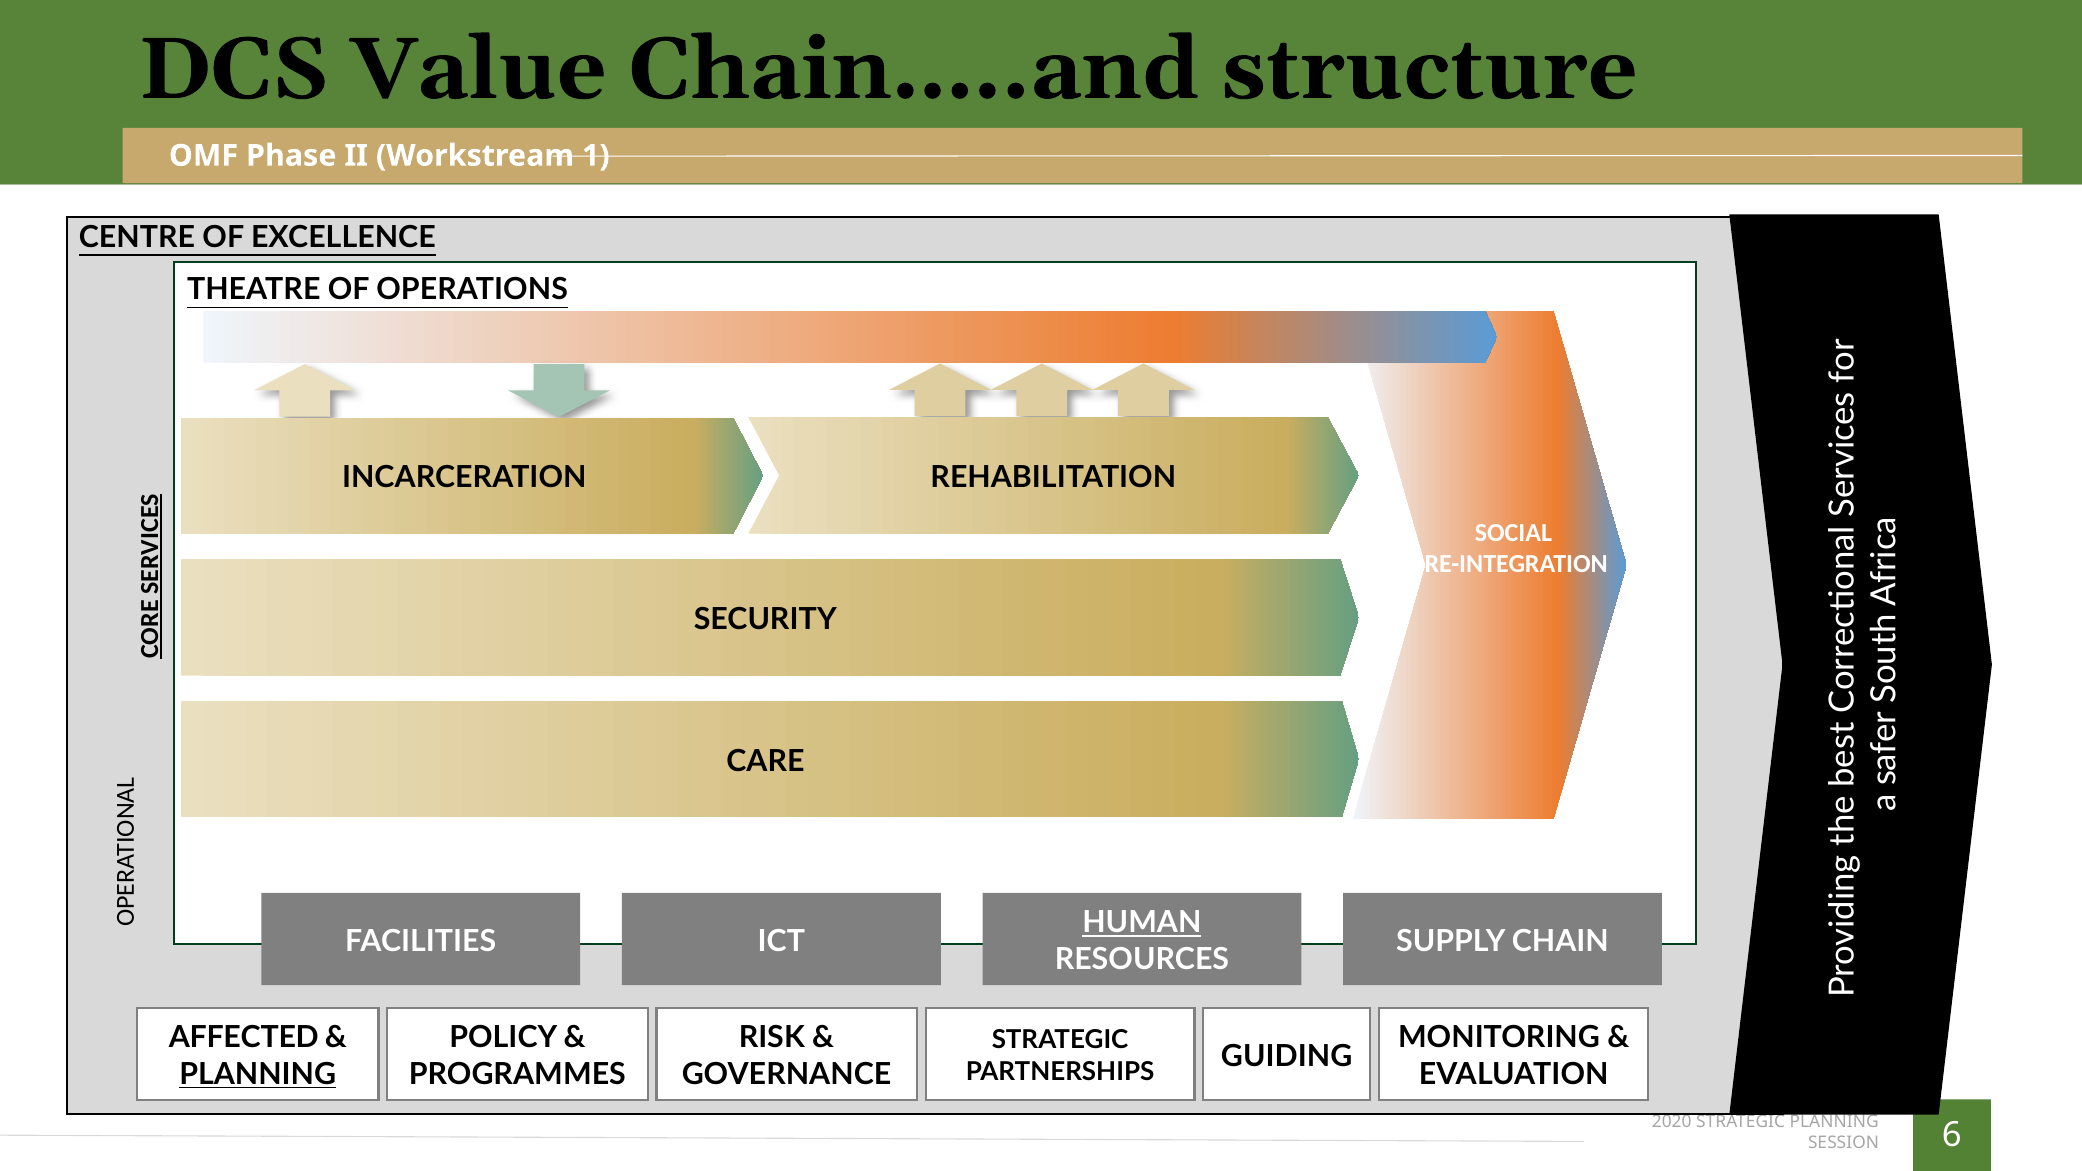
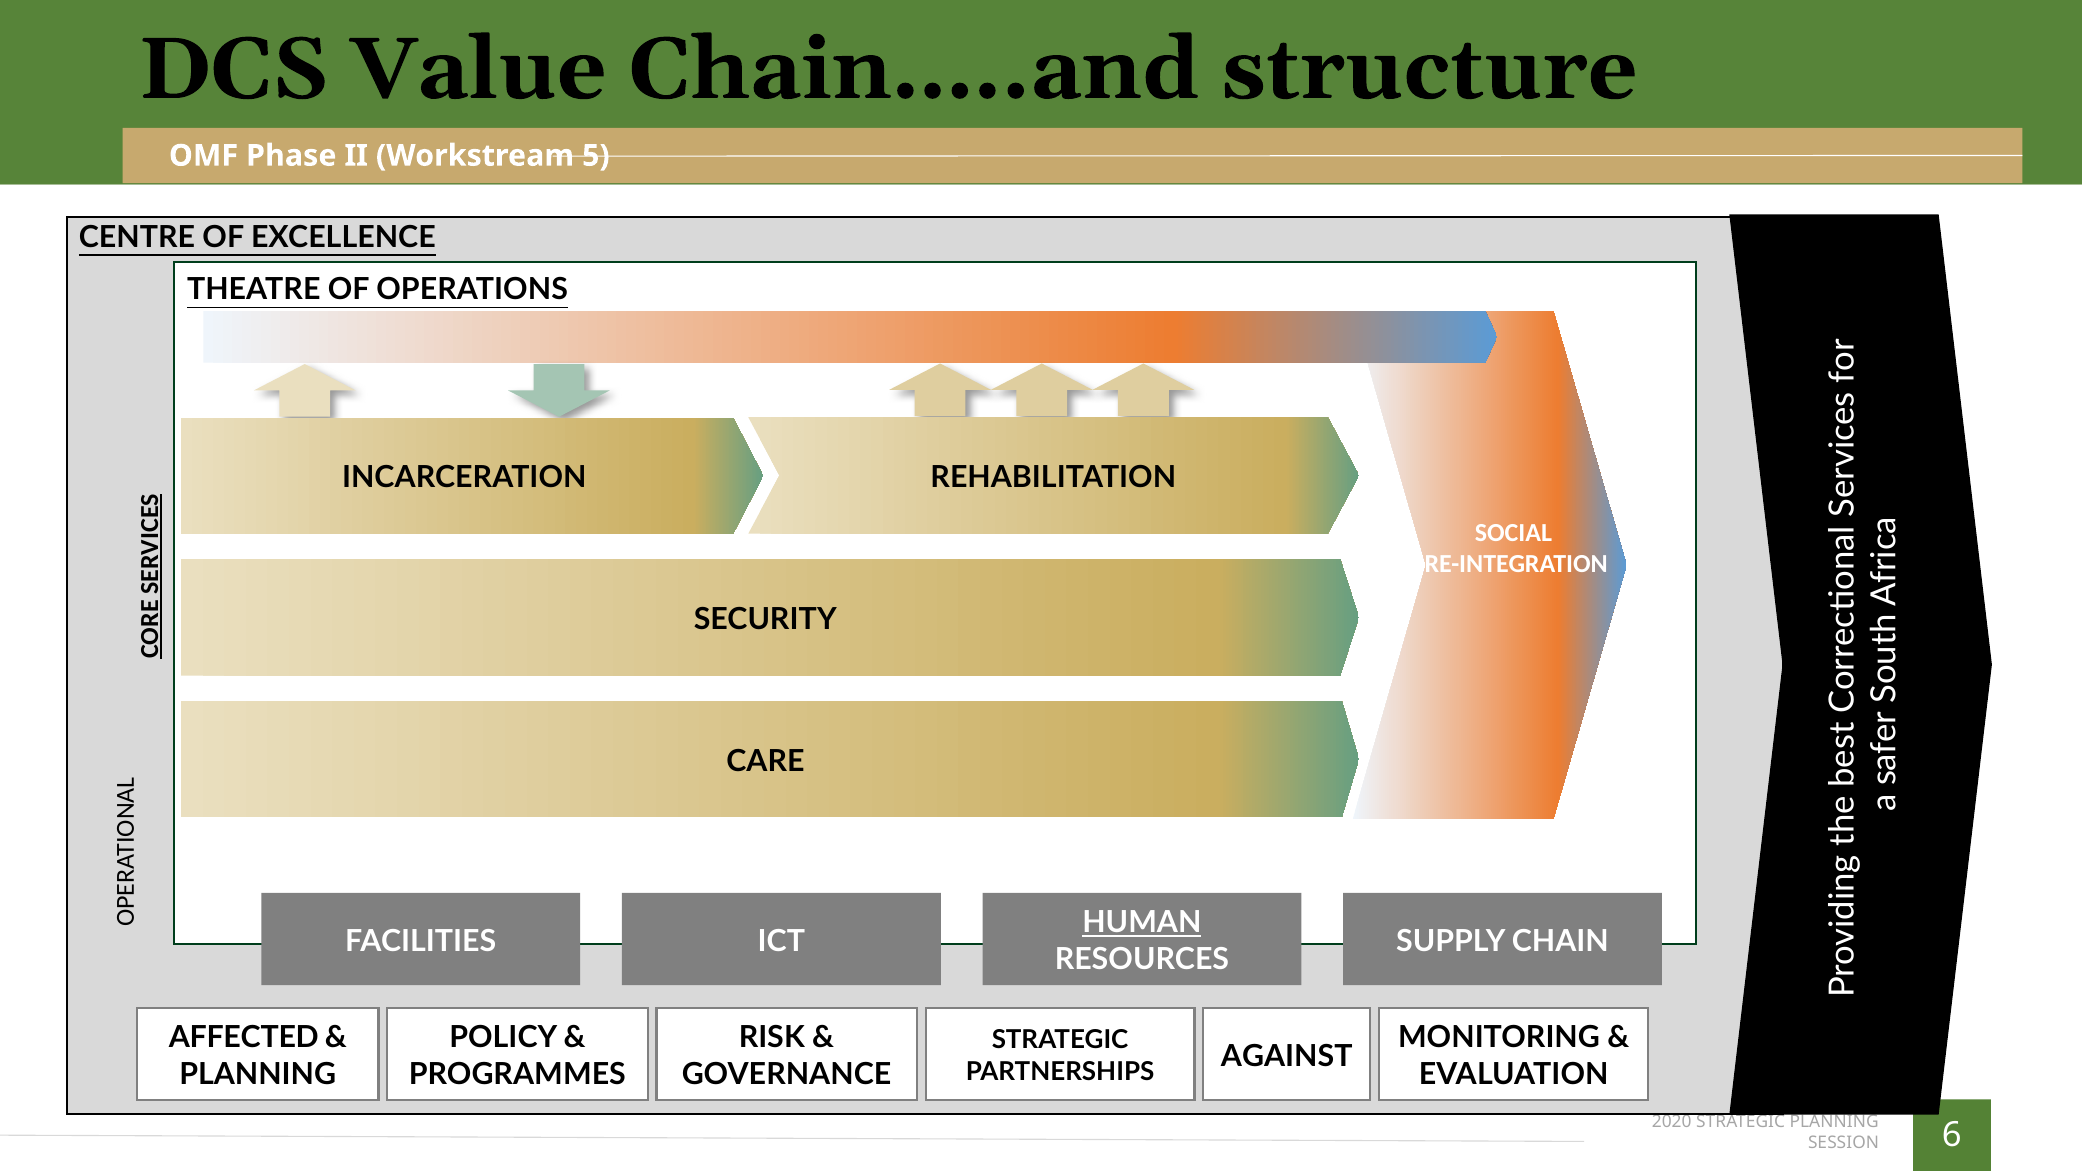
1: 1 -> 5
GUIDING: GUIDING -> AGAINST
PLANNING at (258, 1074) underline: present -> none
